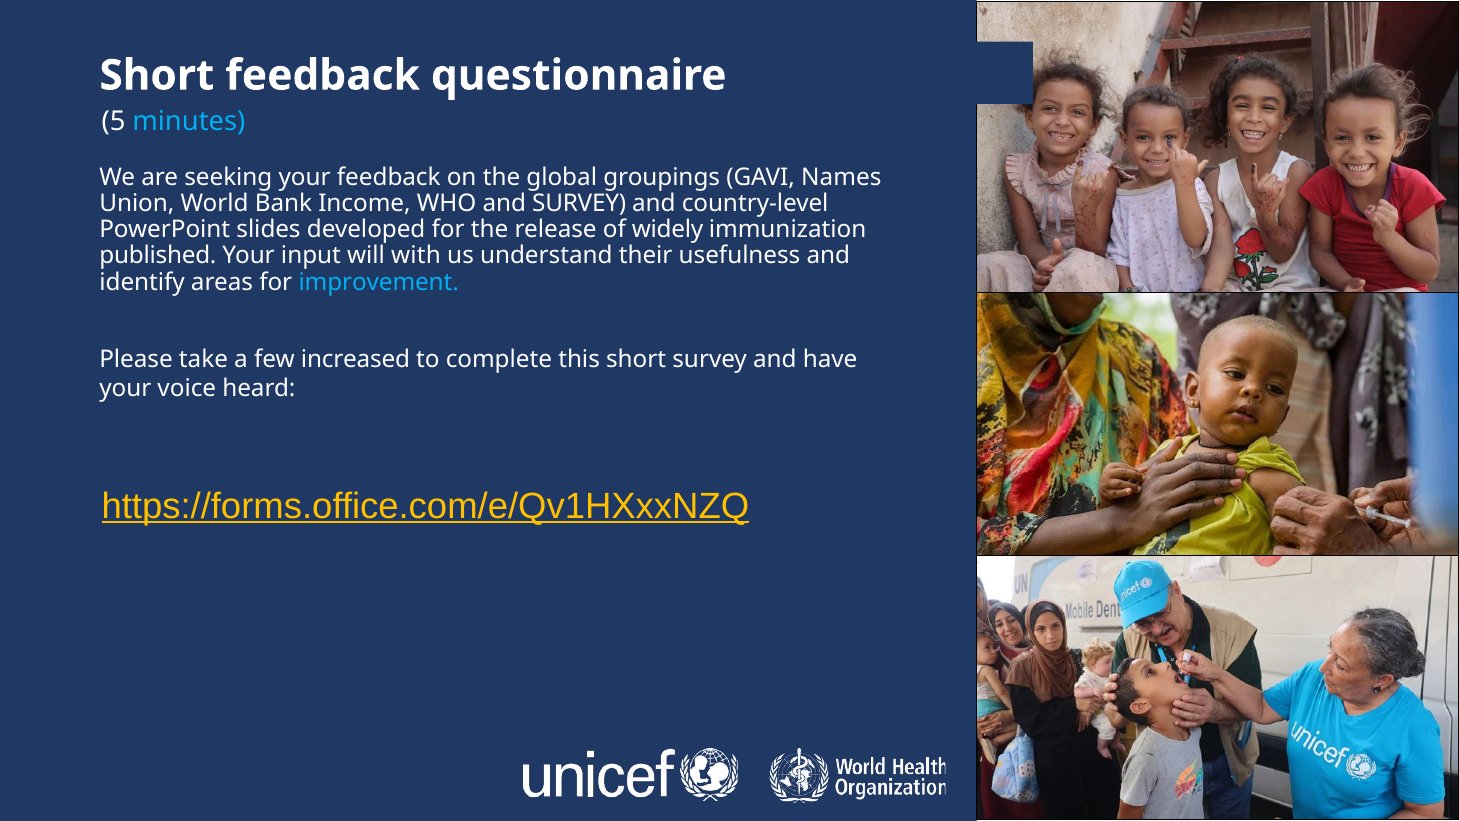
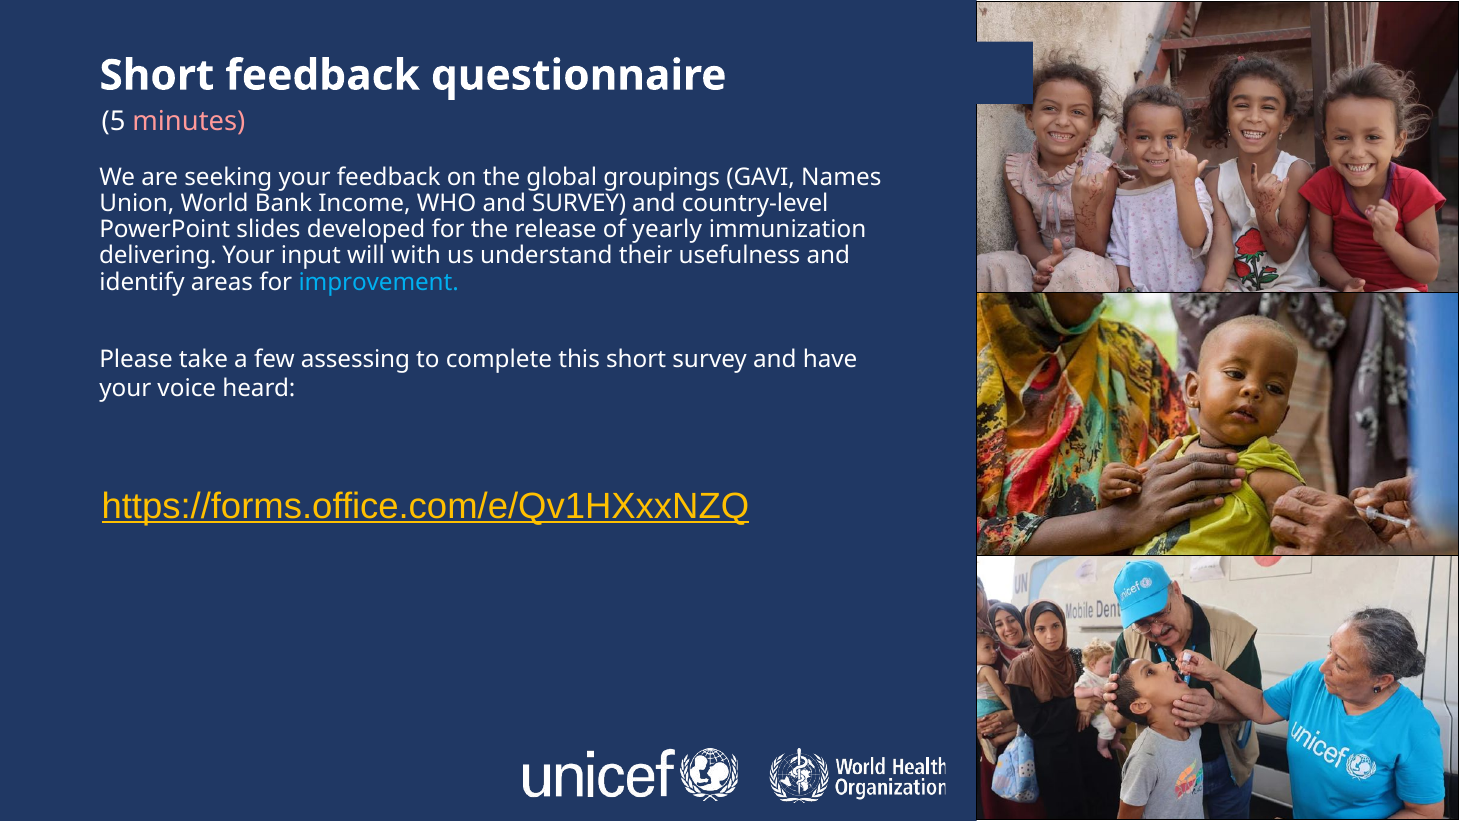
minutes colour: light blue -> pink
widely: widely -> yearly
published: published -> delivering
increased: increased -> assessing
